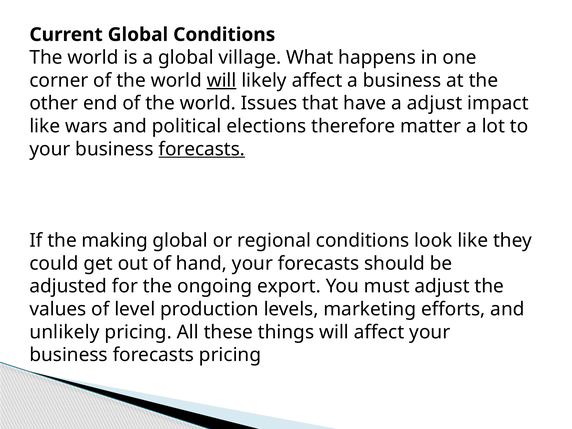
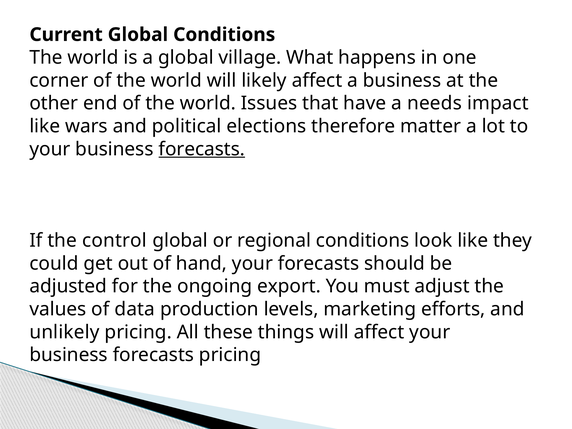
will at (222, 80) underline: present -> none
a adjust: adjust -> needs
making: making -> control
level: level -> data
